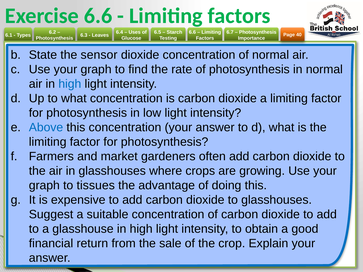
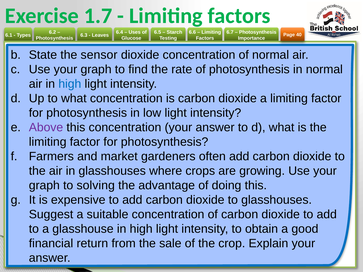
Exercise 6.6: 6.6 -> 1.7
Above colour: blue -> purple
tissues: tissues -> solving
